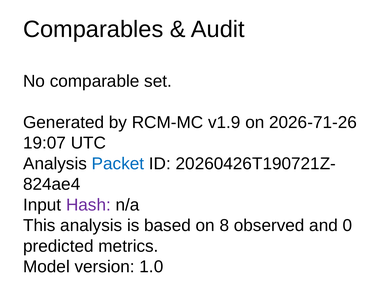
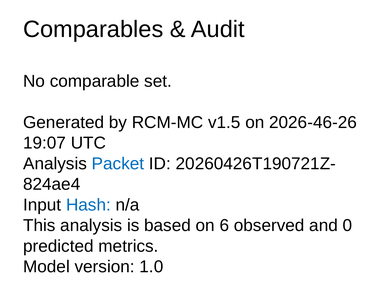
v1.9: v1.9 -> v1.5
2026-71-26: 2026-71-26 -> 2026-46-26
Hash colour: purple -> blue
8: 8 -> 6
